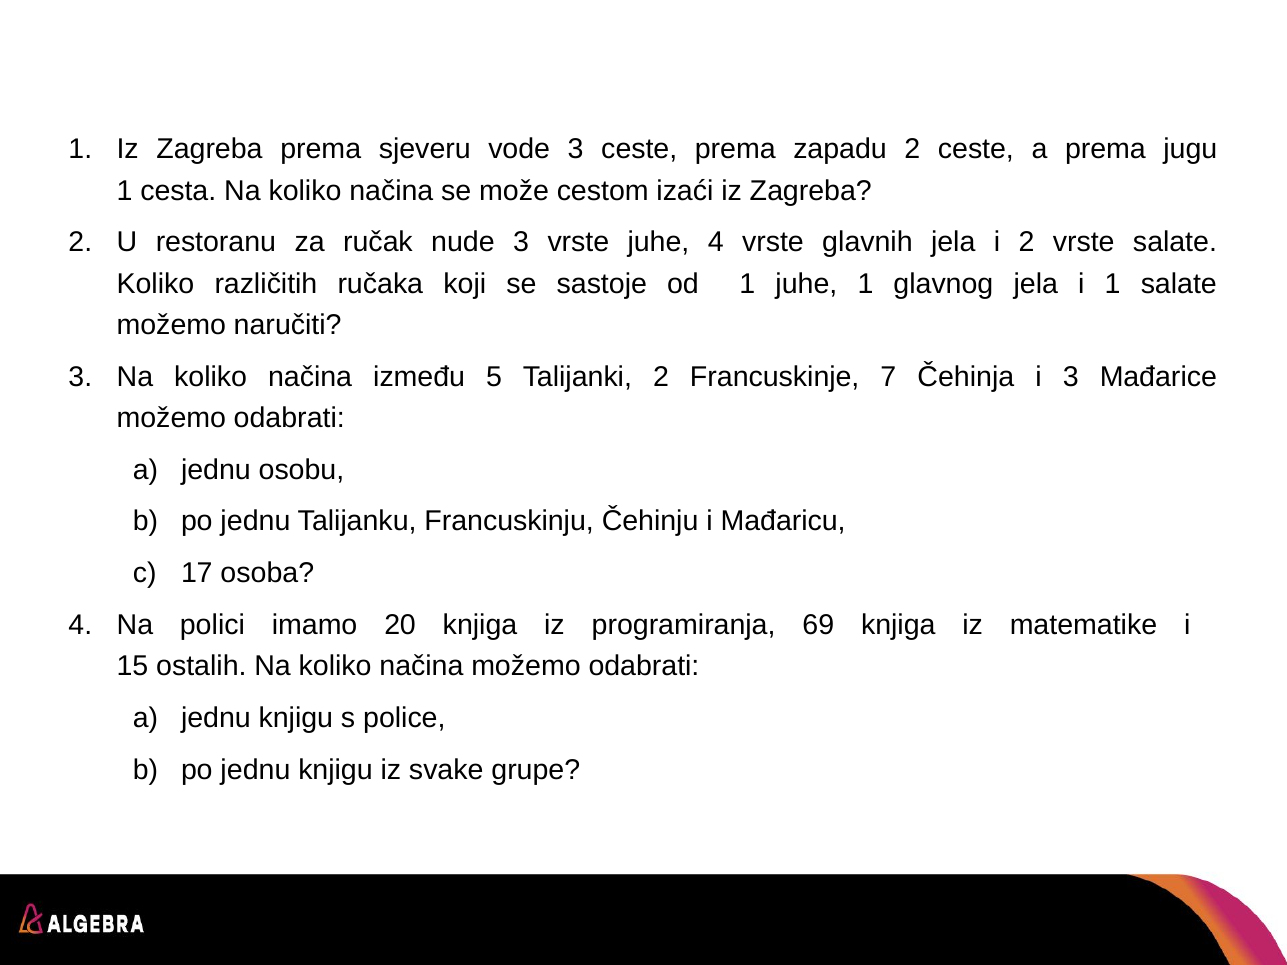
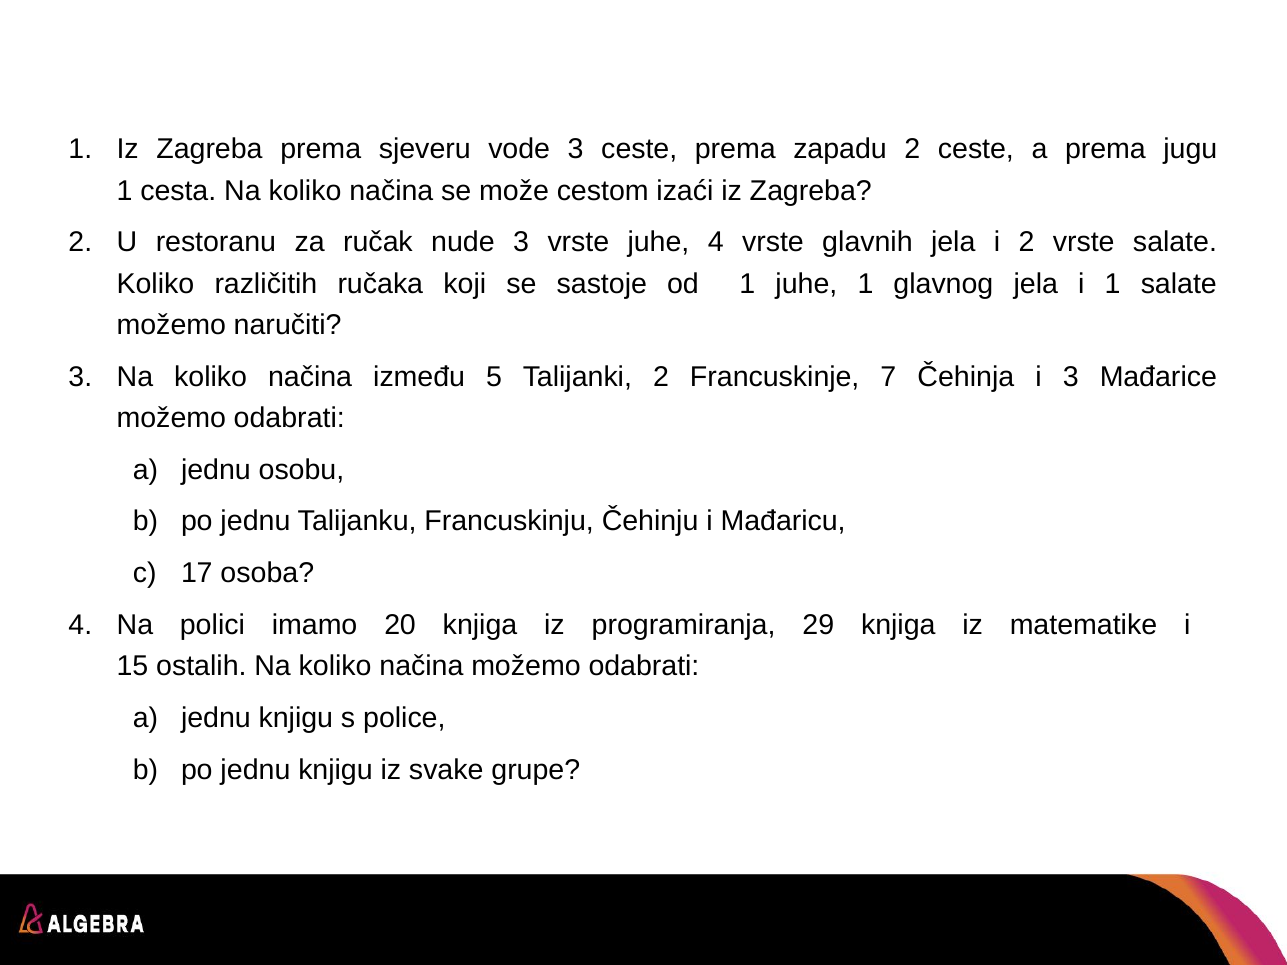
69: 69 -> 29
